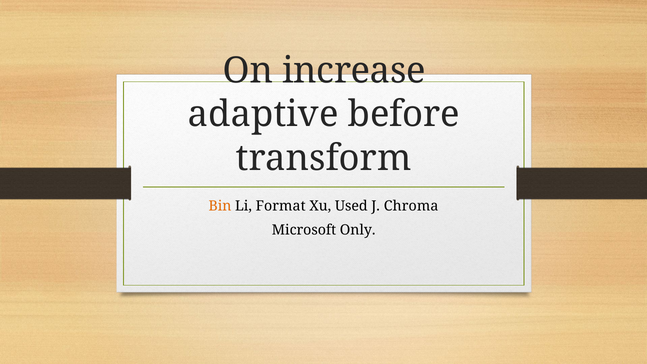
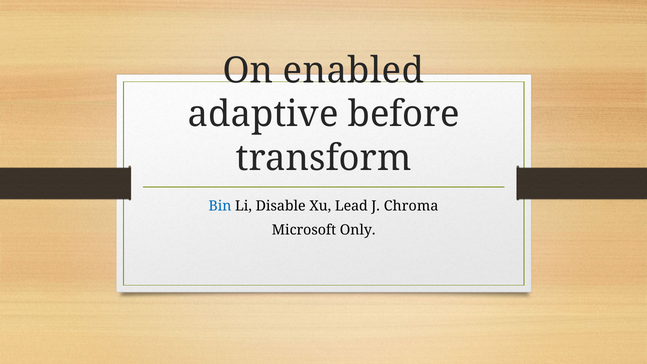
increase: increase -> enabled
Bin colour: orange -> blue
Format: Format -> Disable
Used: Used -> Lead
